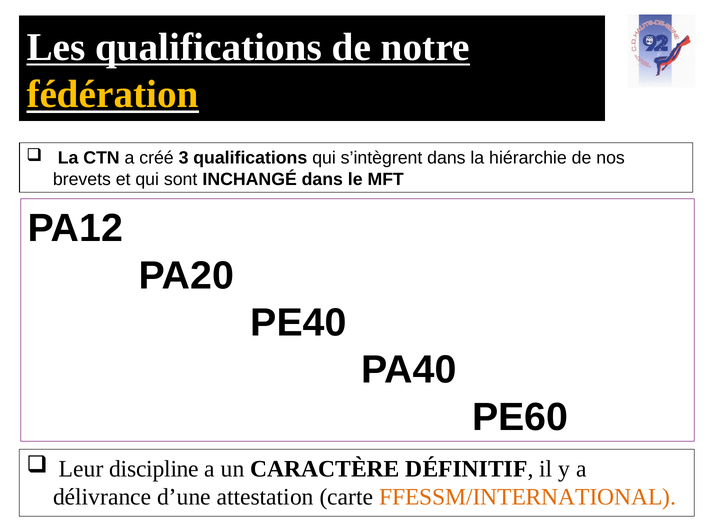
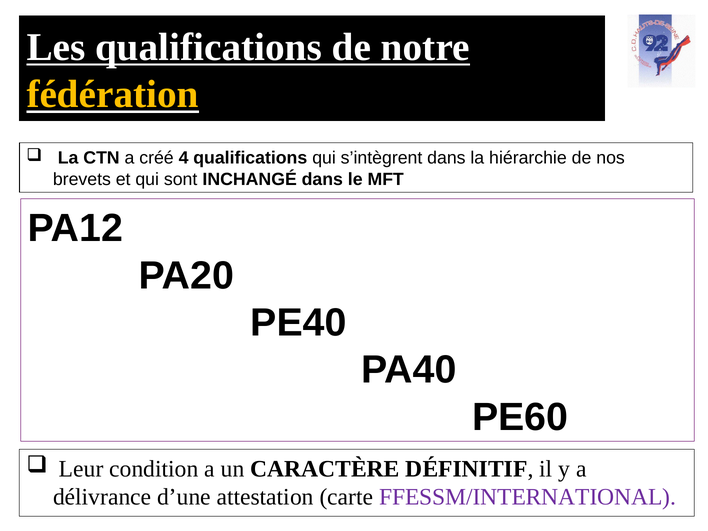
3: 3 -> 4
discipline: discipline -> condition
FFESSM/INTERNATIONAL colour: orange -> purple
